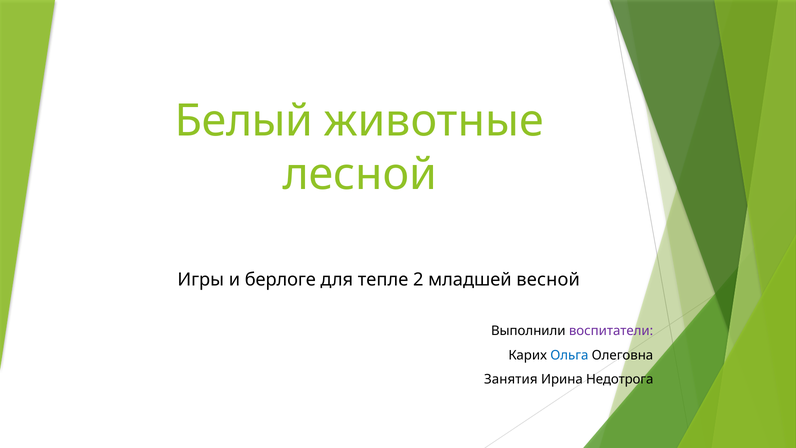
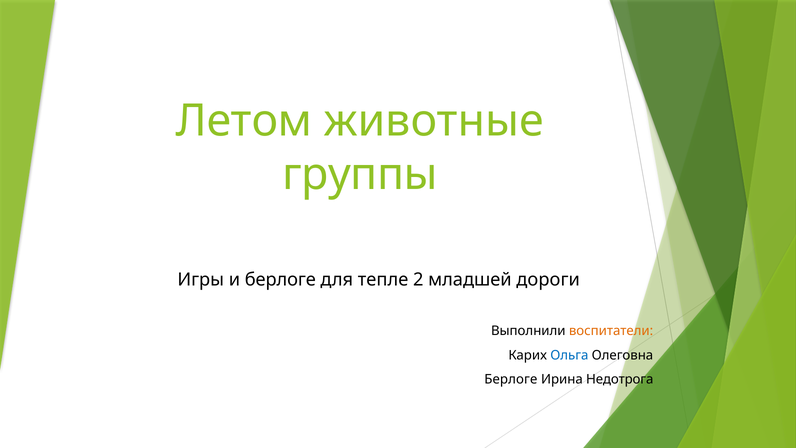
Белый: Белый -> Летом
лесной: лесной -> группы
весной: весной -> дороги
воспитатели colour: purple -> orange
Занятия at (511, 379): Занятия -> Берлоге
